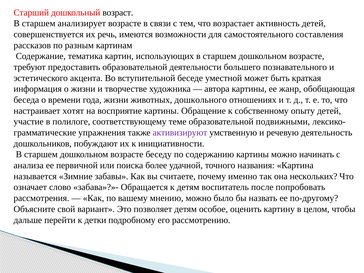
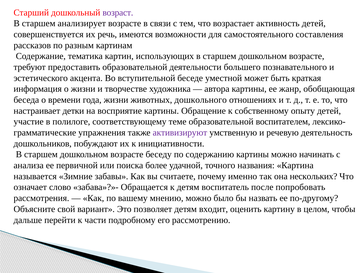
возраст colour: black -> purple
хотят: хотят -> детки
подвижными: подвижными -> воспитателем
особое: особое -> входит
детки: детки -> части
